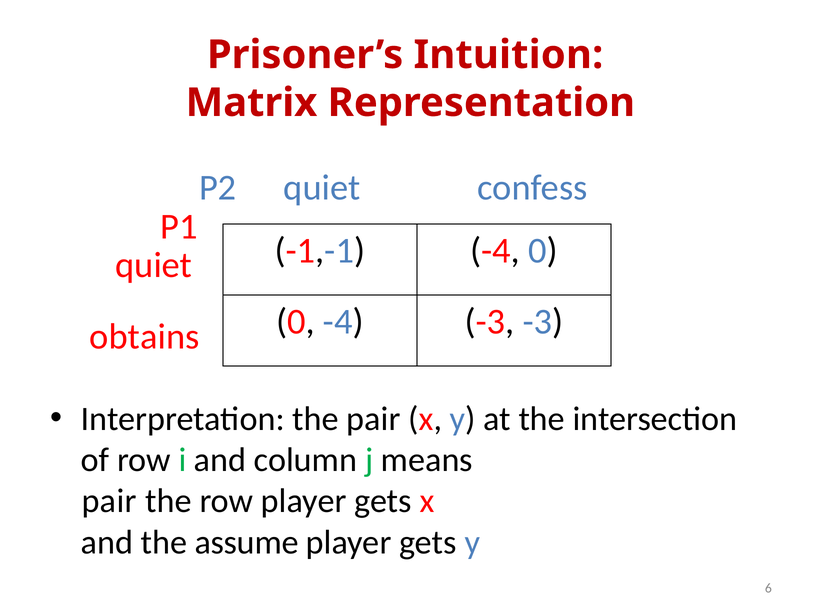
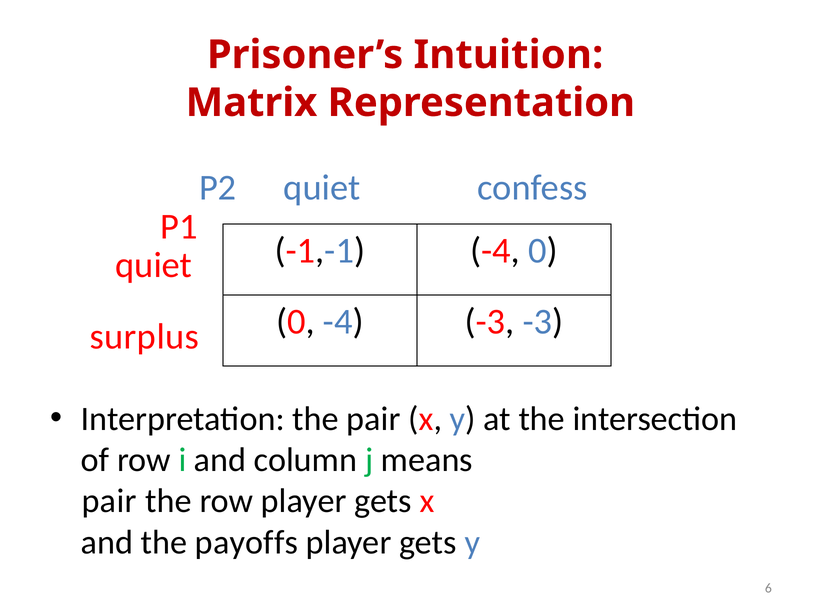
obtains: obtains -> surplus
assume: assume -> payoffs
